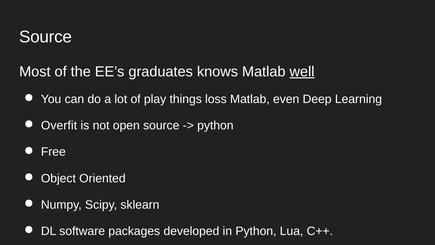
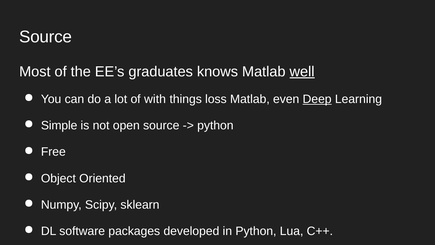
play: play -> with
Deep underline: none -> present
Overfit: Overfit -> Simple
